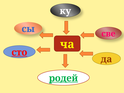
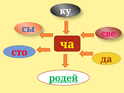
сто underline: present -> none
